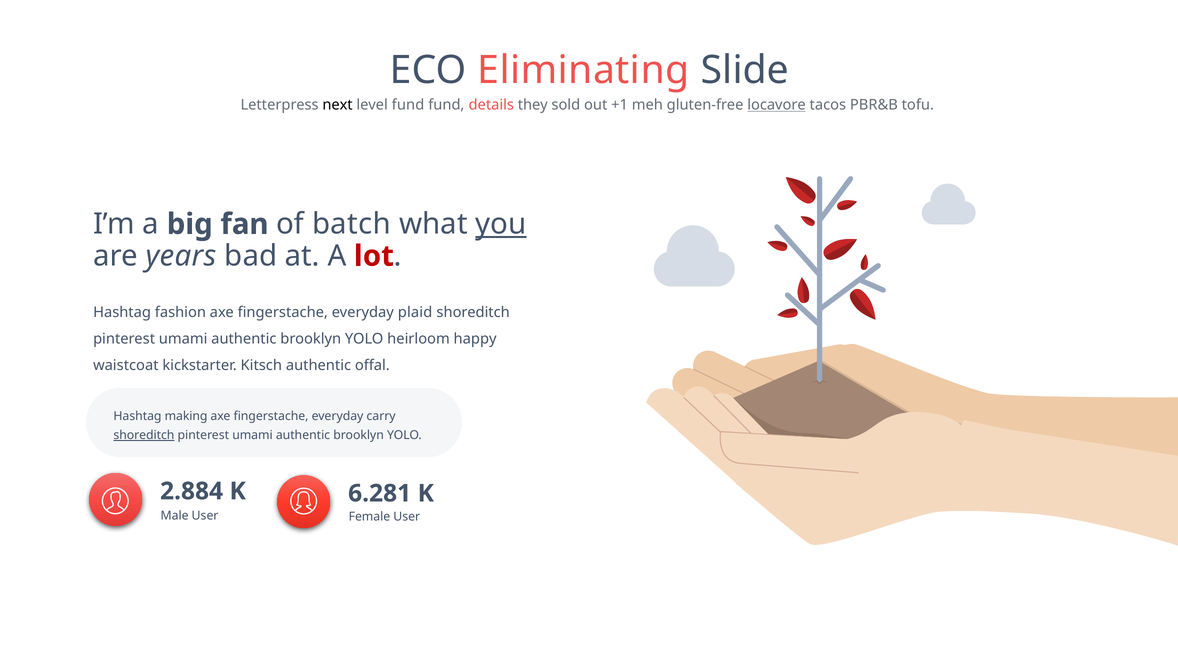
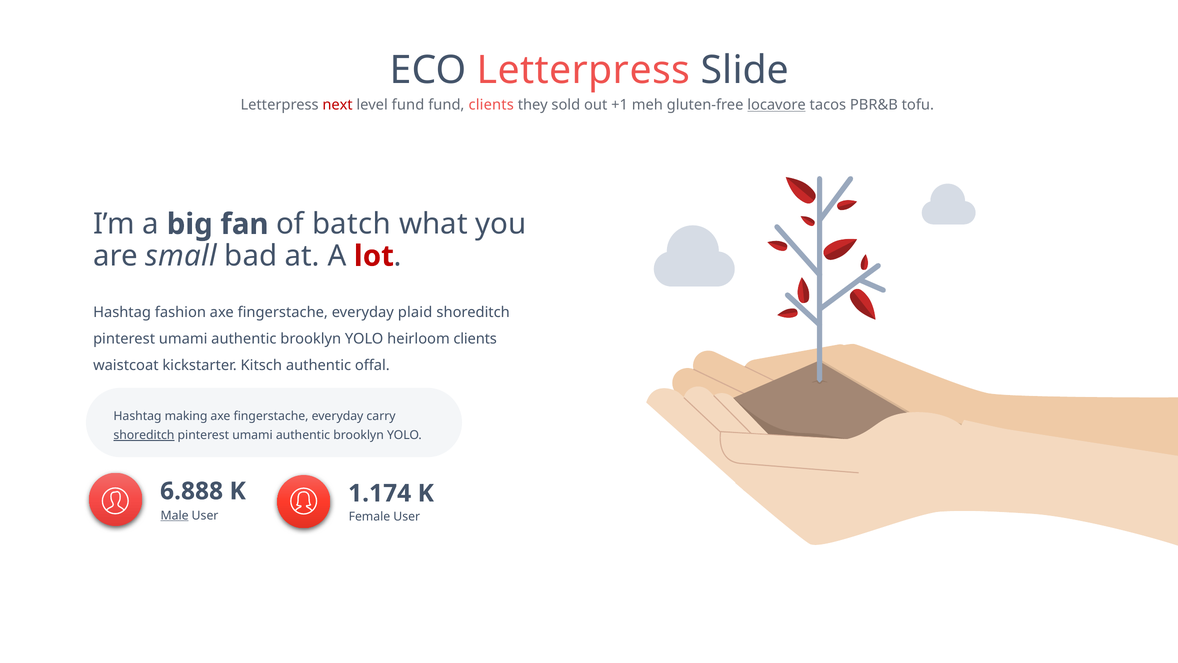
ECO Eliminating: Eliminating -> Letterpress
next colour: black -> red
fund details: details -> clients
you underline: present -> none
years: years -> small
heirloom happy: happy -> clients
2.884: 2.884 -> 6.888
6.281: 6.281 -> 1.174
Male underline: none -> present
